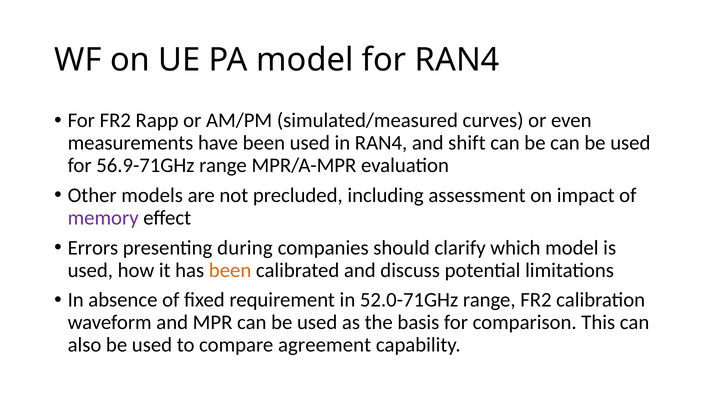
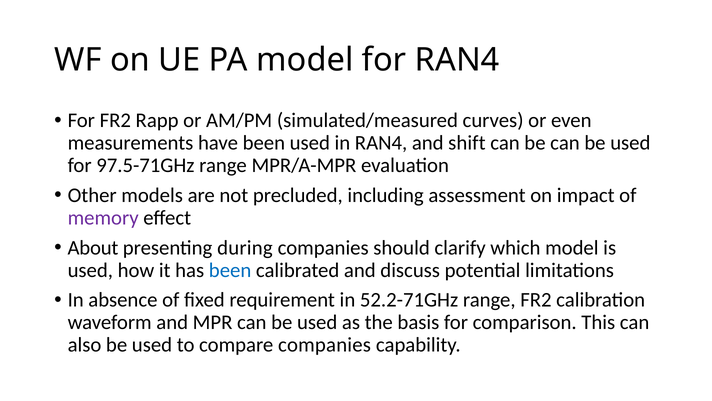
56.9-71GHz: 56.9-71GHz -> 97.5-71GHz
Errors: Errors -> About
been at (230, 270) colour: orange -> blue
52.0-71GHz: 52.0-71GHz -> 52.2-71GHz
compare agreement: agreement -> companies
